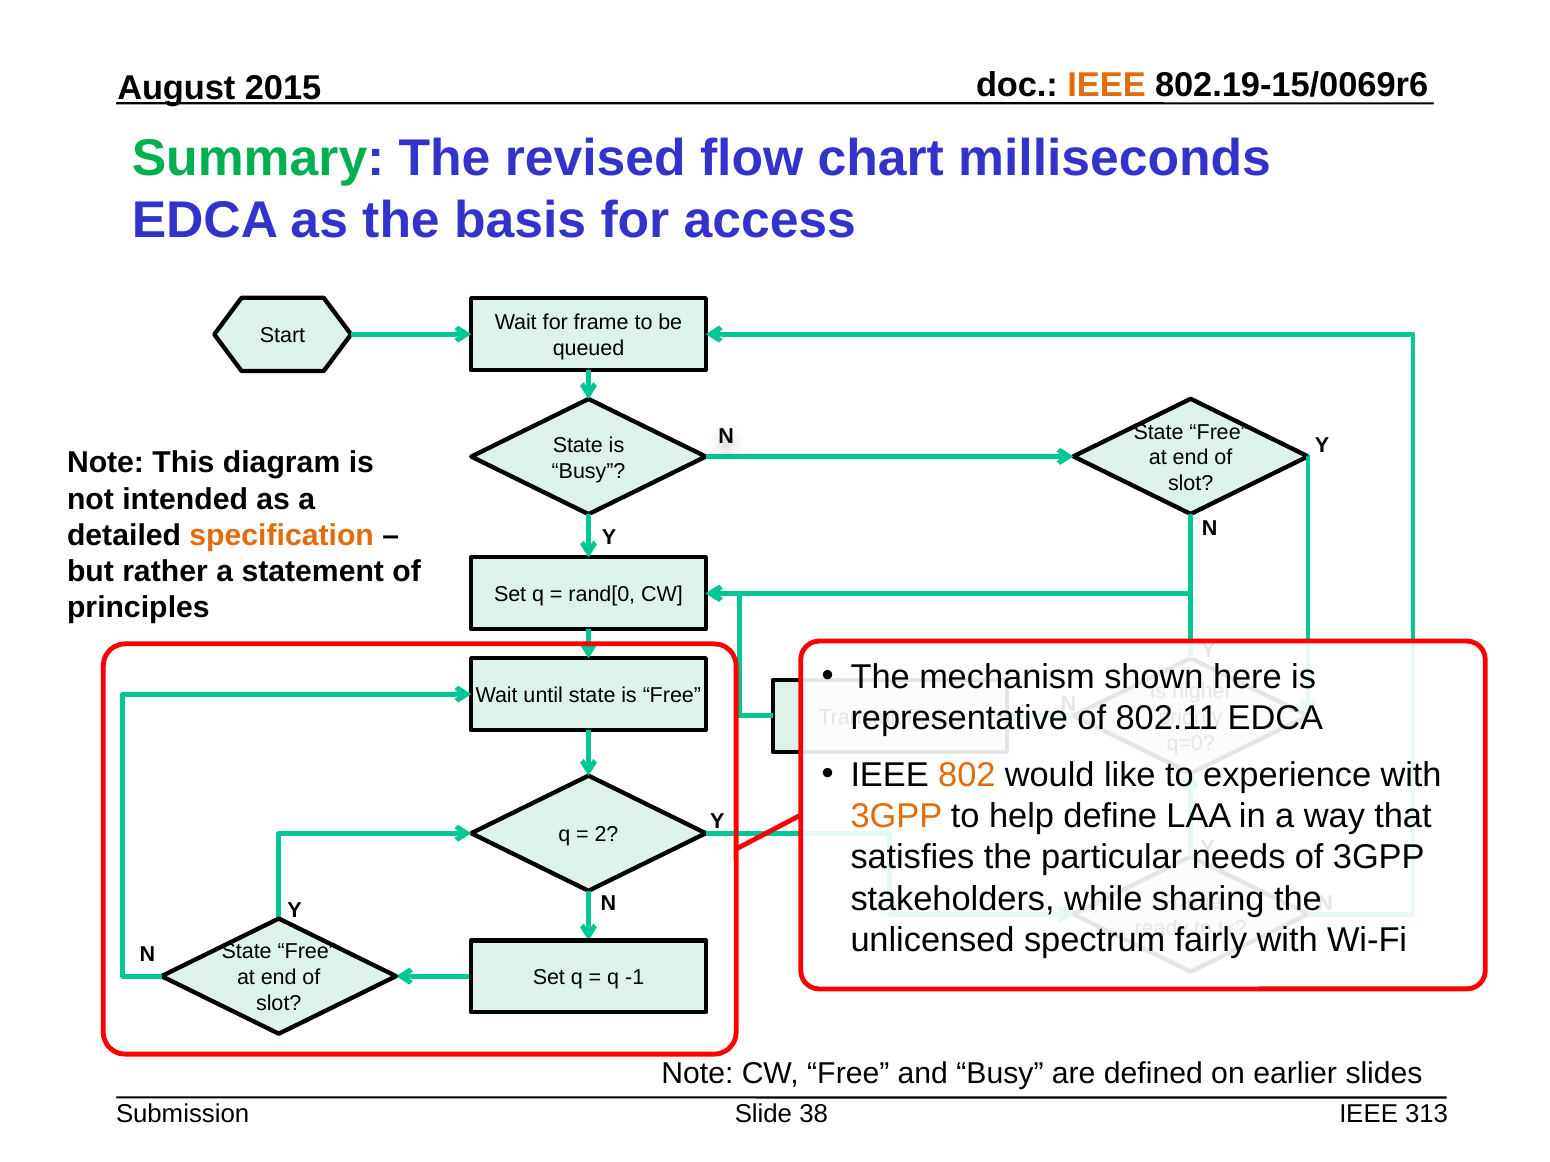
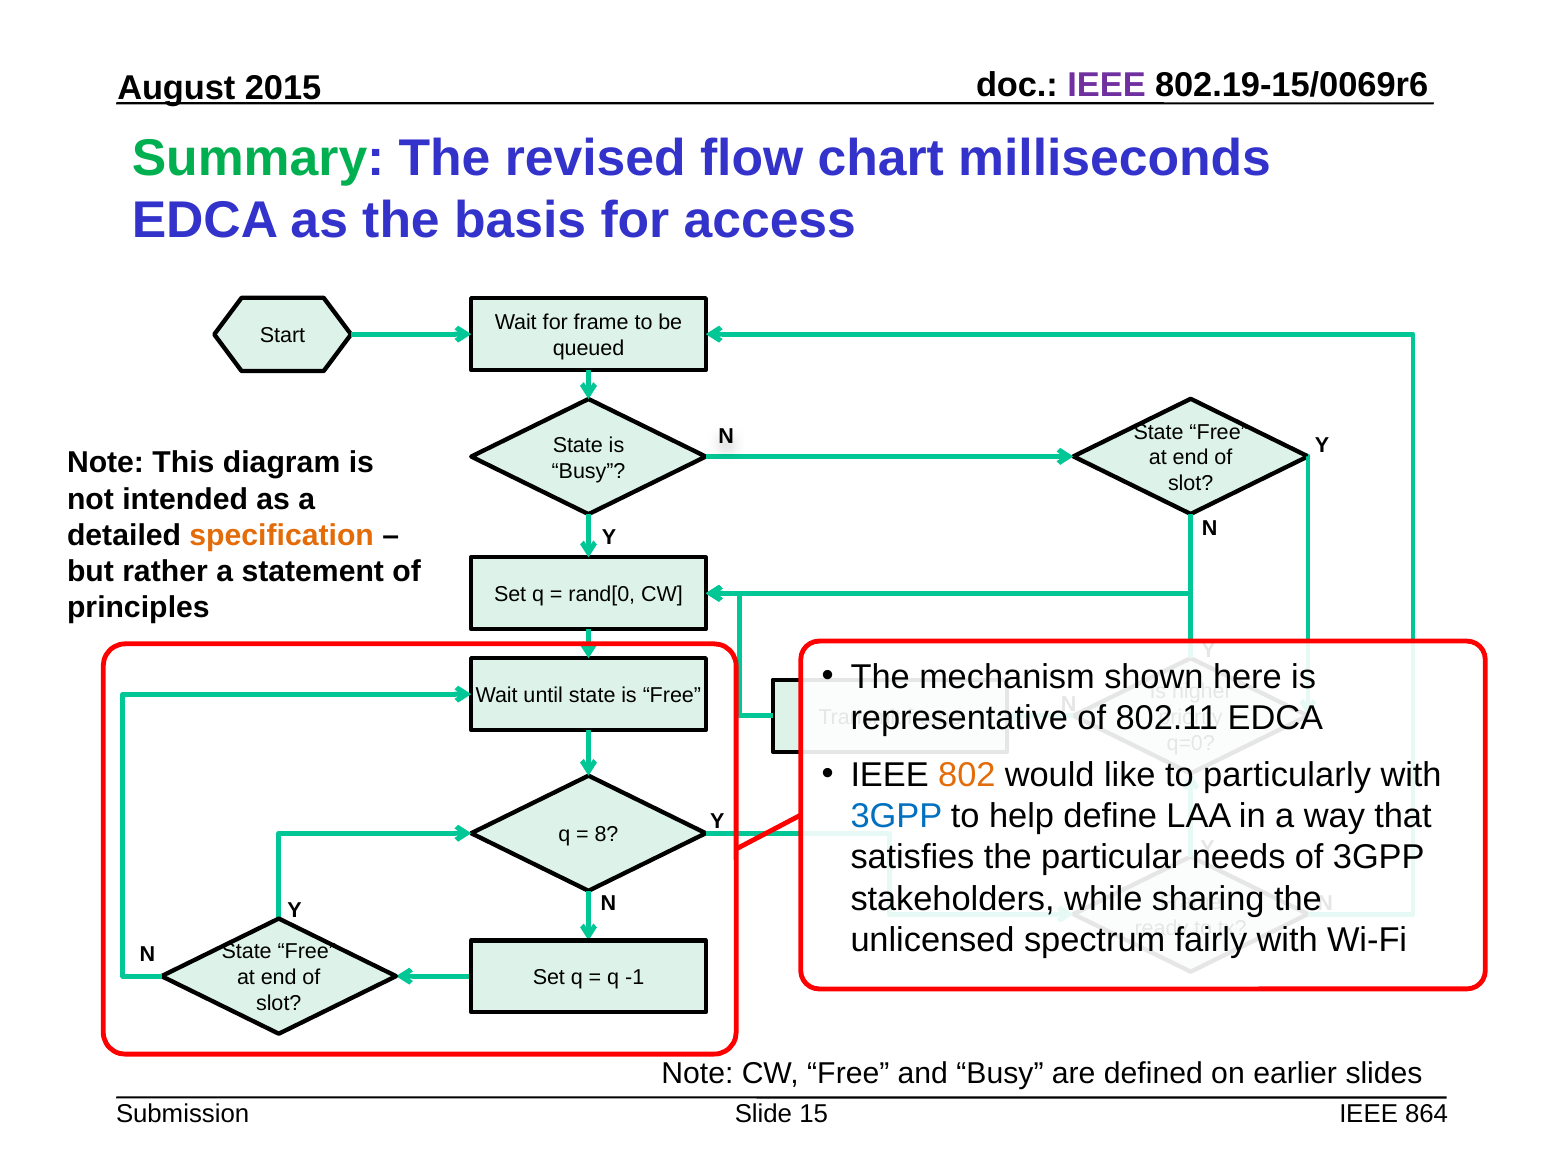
IEEE at (1107, 85) colour: orange -> purple
experience: experience -> particularly
3GPP at (896, 816) colour: orange -> blue
2: 2 -> 8
38: 38 -> 15
313: 313 -> 864
